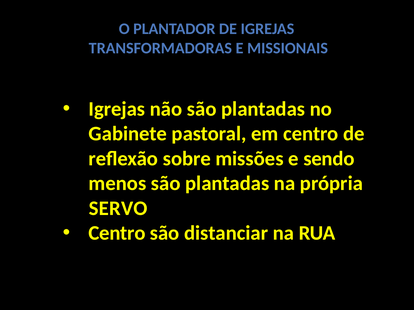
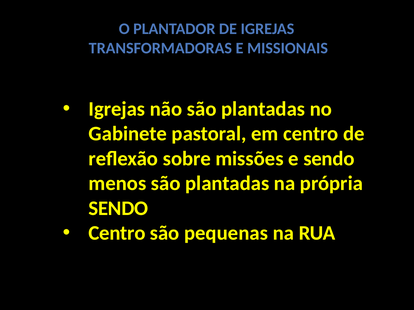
SERVO at (118, 209): SERVO -> SENDO
distanciar: distanciar -> pequenas
